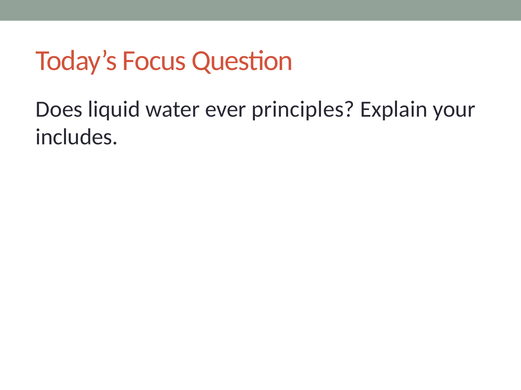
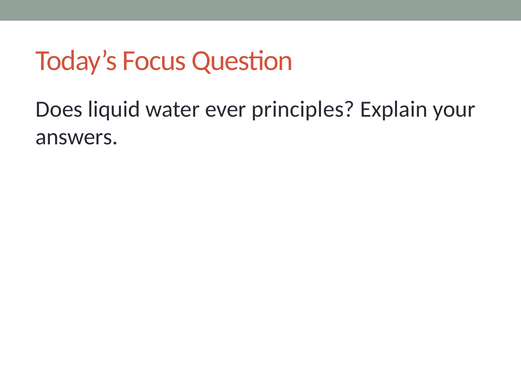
includes: includes -> answers
